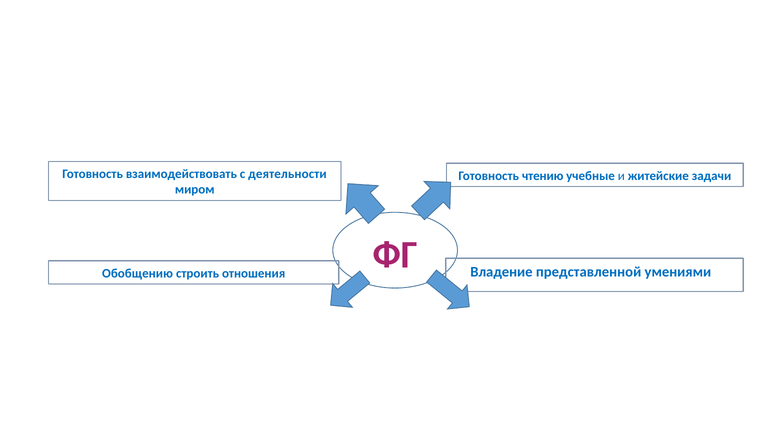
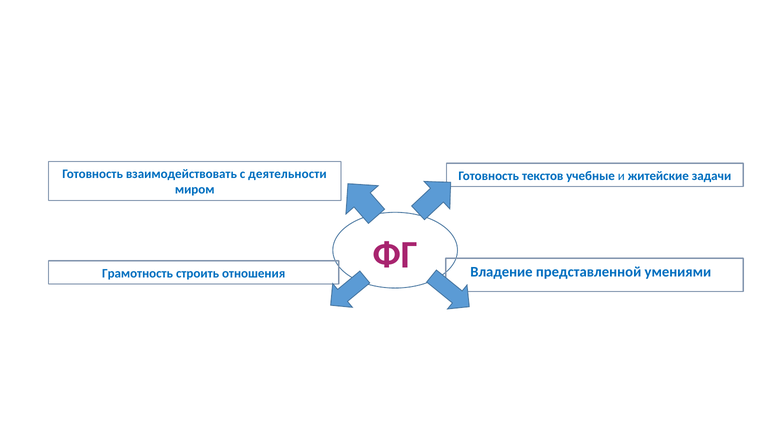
чтению: чтению -> текстов
Обобщению: Обобщению -> Грамотность
